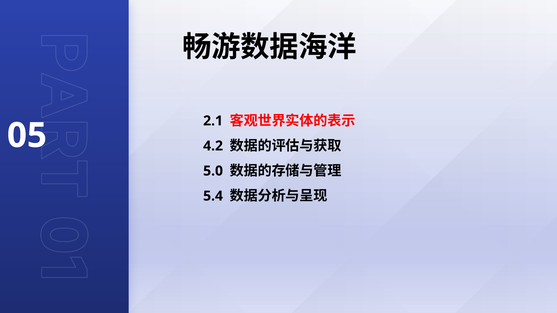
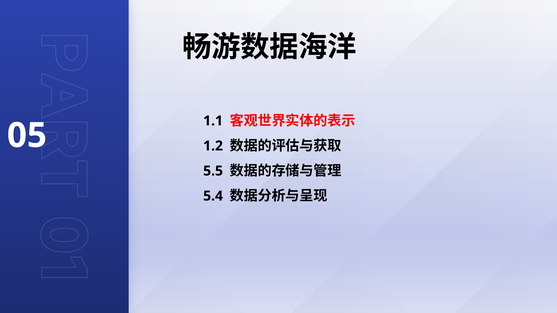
2.1: 2.1 -> 1.1
4.2: 4.2 -> 1.2
5.0: 5.0 -> 5.5
